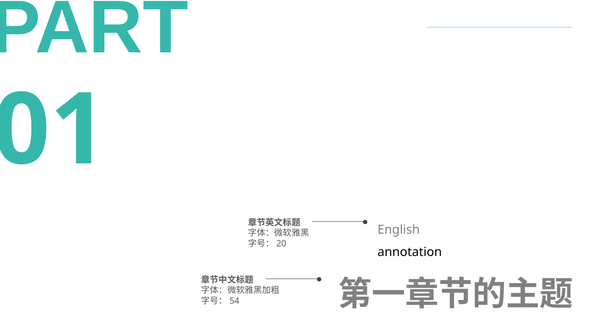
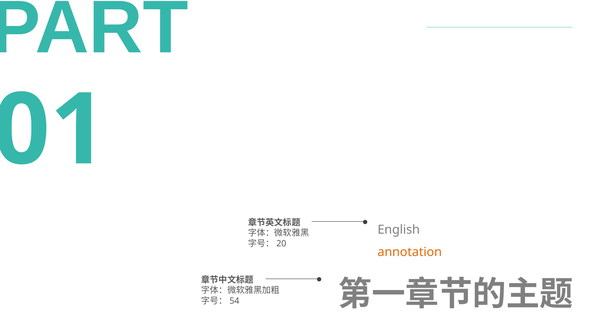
annotation colour: black -> orange
